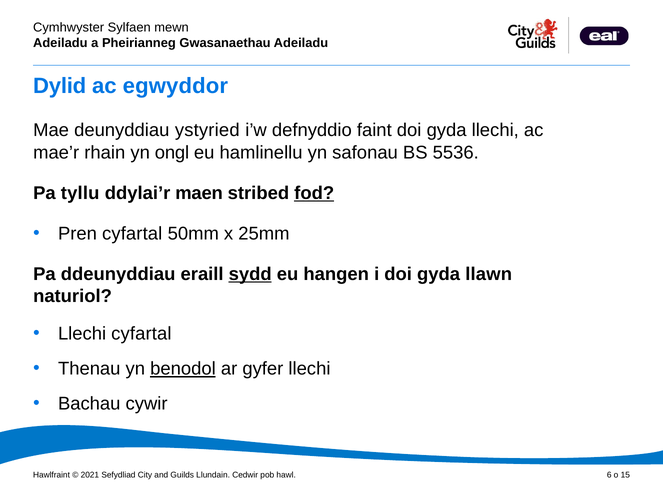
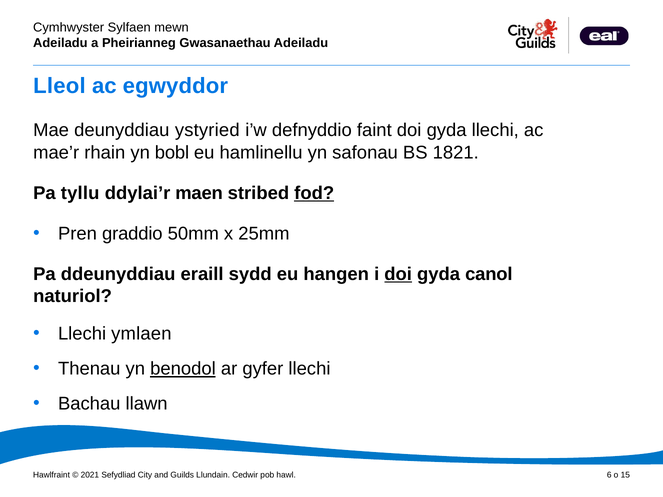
Dylid: Dylid -> Lleol
ongl: ongl -> bobl
5536: 5536 -> 1821
Pren cyfartal: cyfartal -> graddio
sydd underline: present -> none
doi at (398, 274) underline: none -> present
llawn: llawn -> canol
Llechi cyfartal: cyfartal -> ymlaen
cywir: cywir -> llawn
